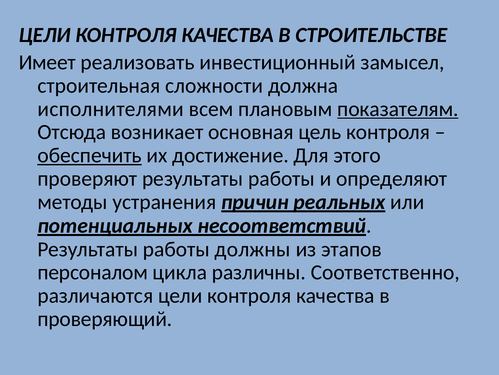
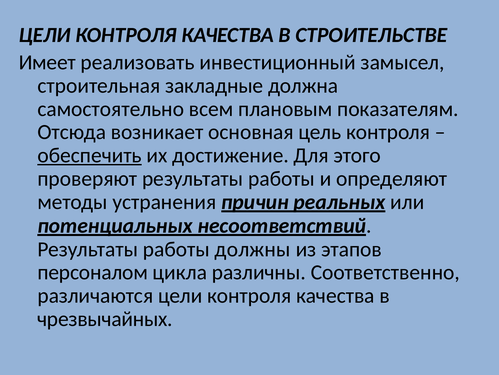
сложности: сложности -> закладные
исполнителями: исполнителями -> самостоятельно
показателям underline: present -> none
проверяющий: проверяющий -> чрезвычайных
